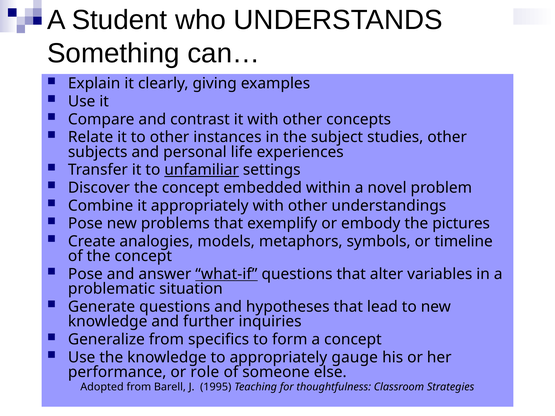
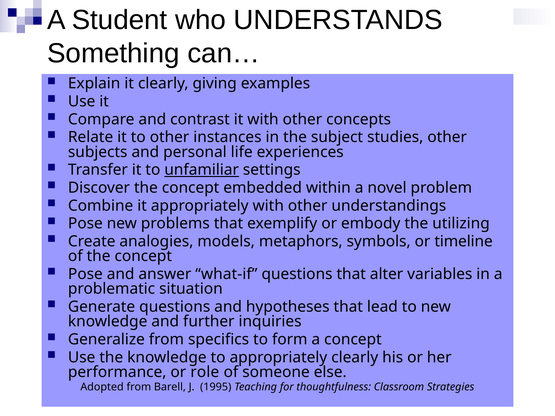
pictures: pictures -> utilizing
what-if underline: present -> none
appropriately gauge: gauge -> clearly
